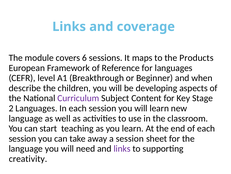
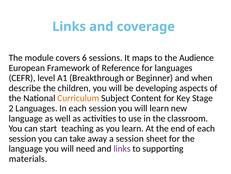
Products: Products -> Audience
Curriculum colour: purple -> orange
creativity: creativity -> materials
